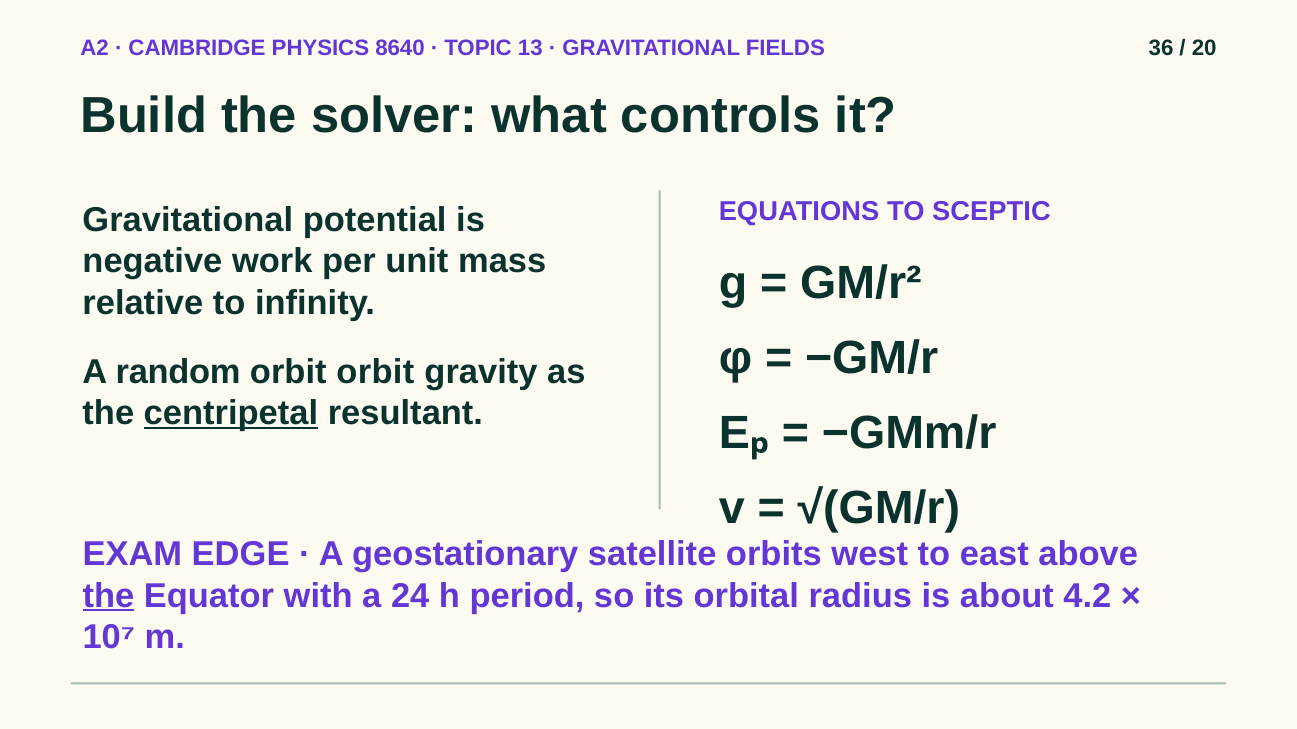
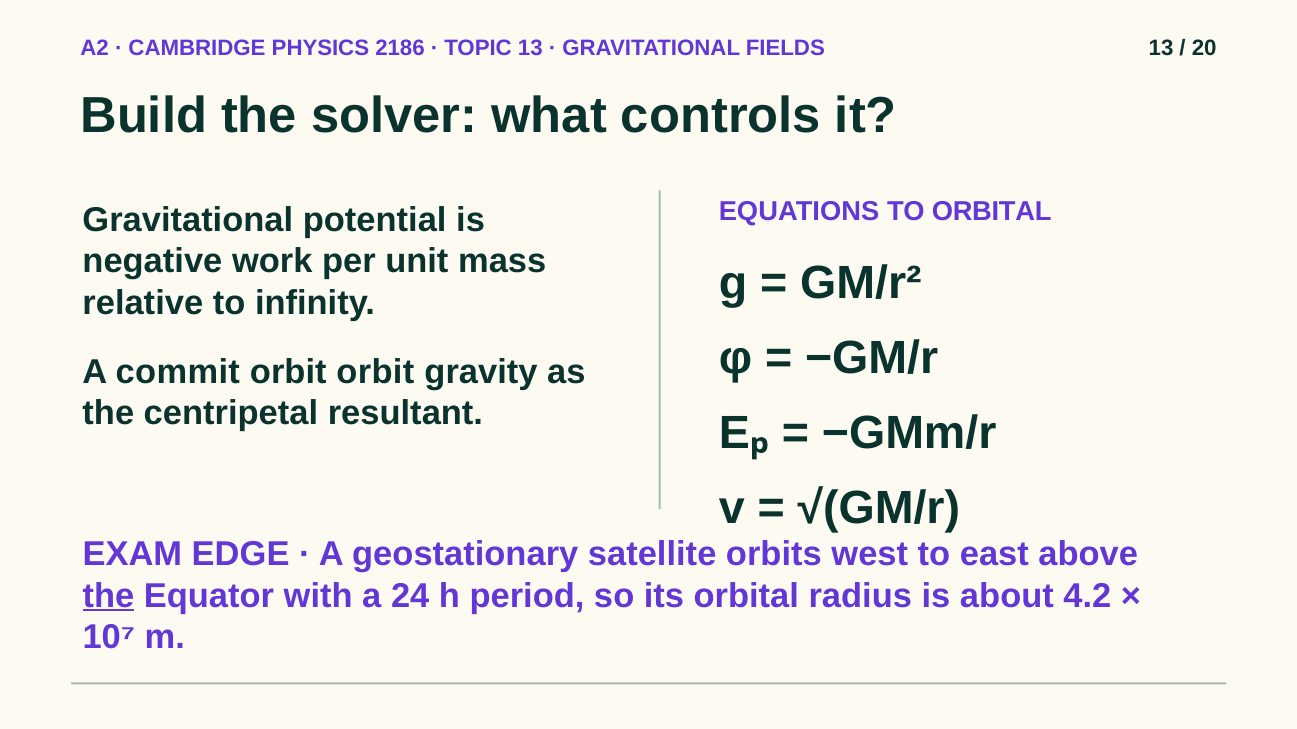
8640: 8640 -> 2186
FIELDS 36: 36 -> 13
TO SCEPTIC: SCEPTIC -> ORBITAL
random: random -> commit
centripetal underline: present -> none
